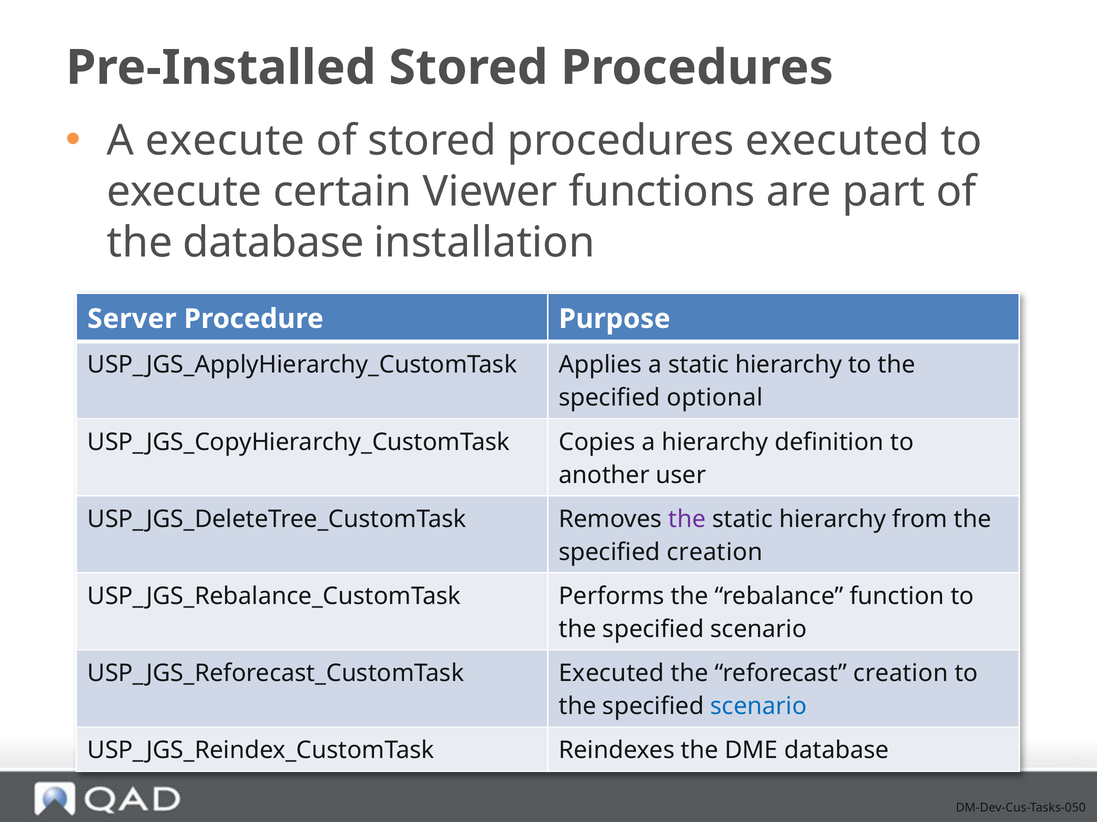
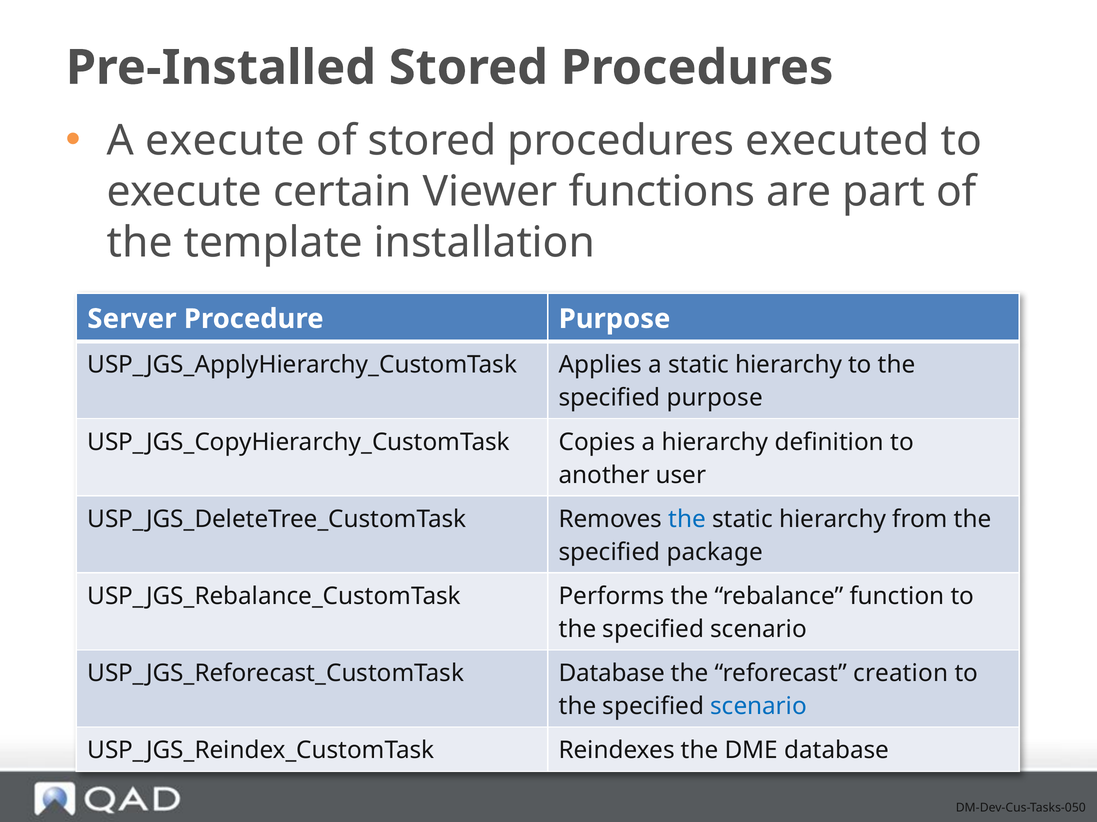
the database: database -> template
specified optional: optional -> purpose
the at (687, 520) colour: purple -> blue
specified creation: creation -> package
Executed at (612, 674): Executed -> Database
